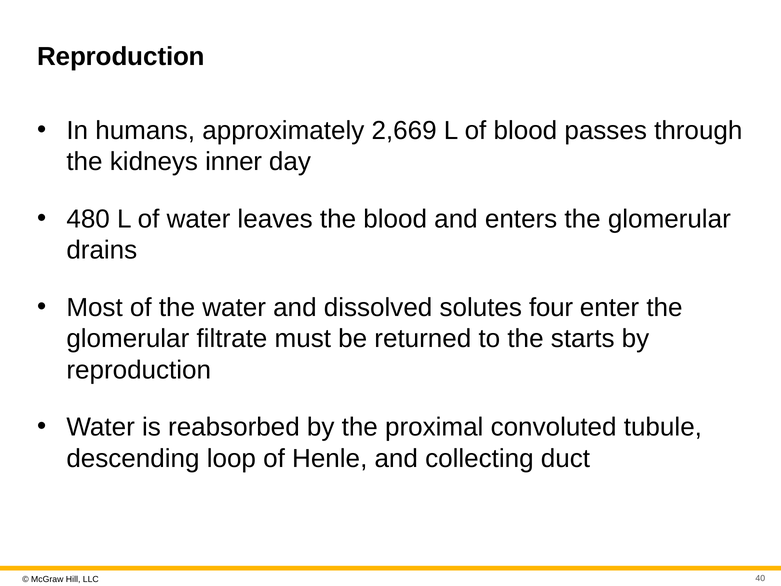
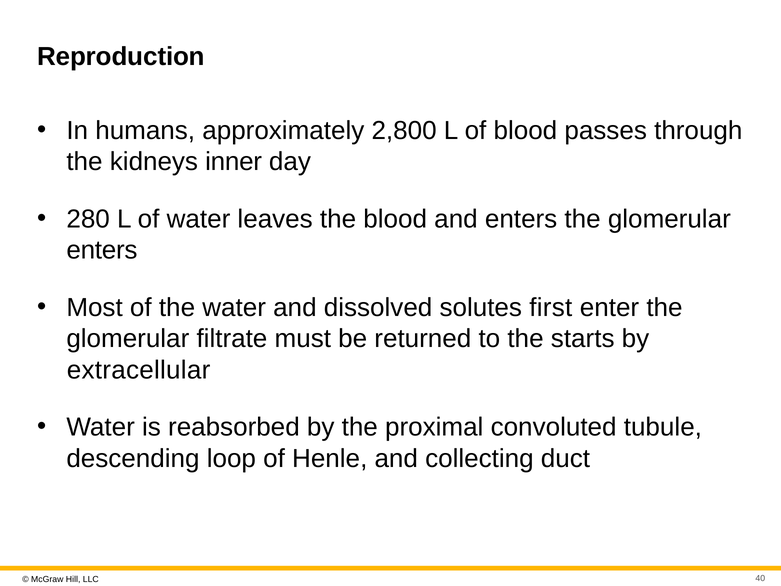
2,669: 2,669 -> 2,800
480: 480 -> 280
drains at (102, 250): drains -> enters
four: four -> first
reproduction at (139, 370): reproduction -> extracellular
